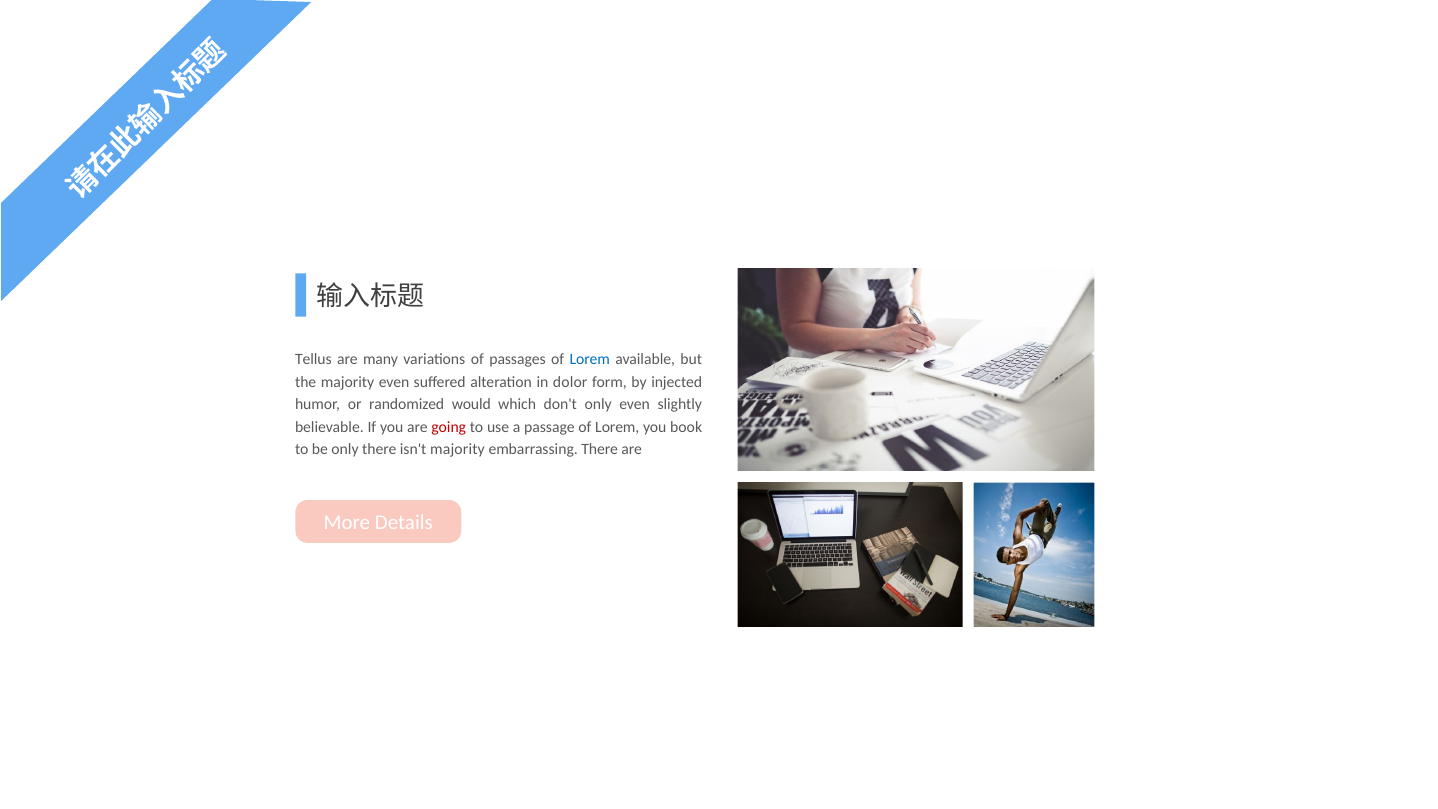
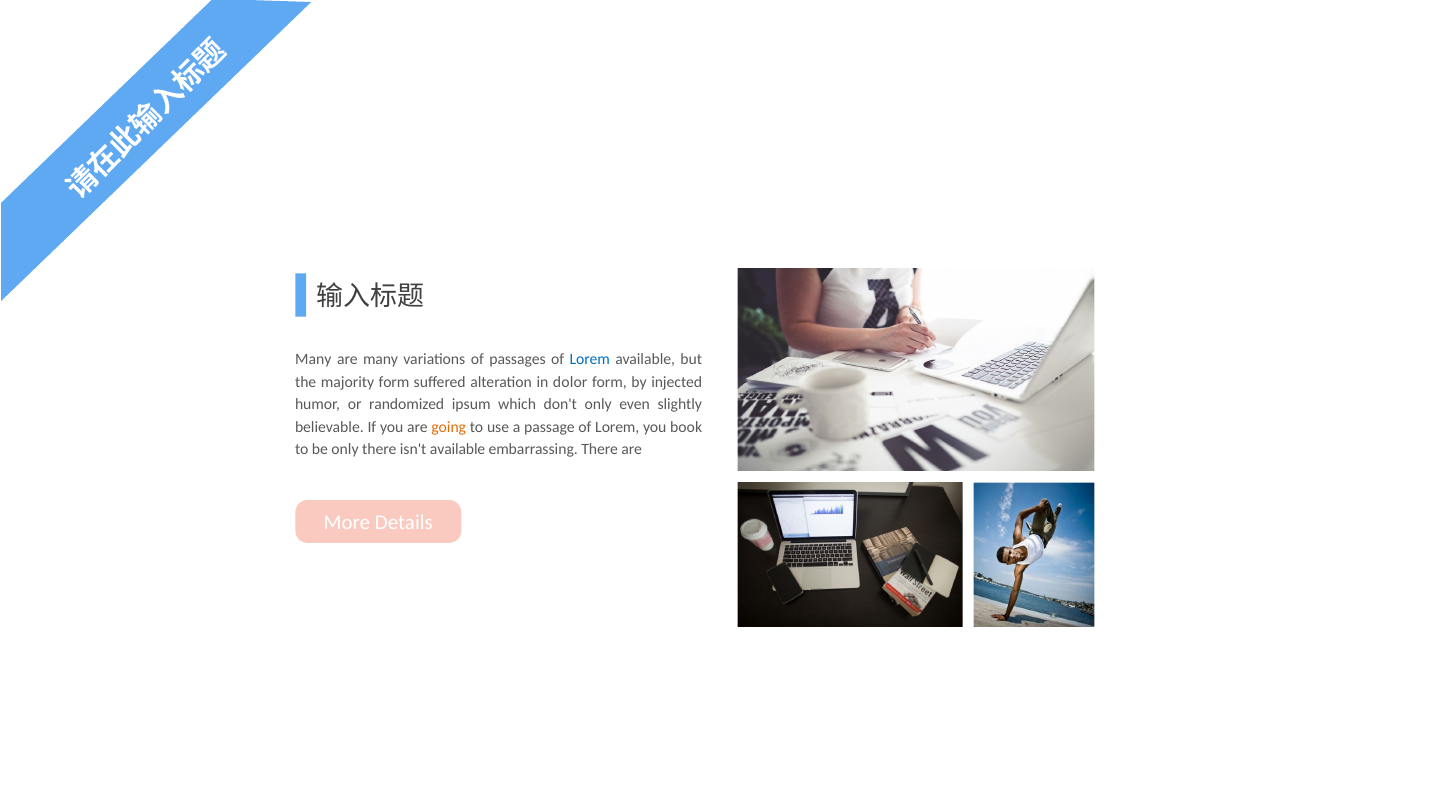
Tellus at (313, 359): Tellus -> Many
majority even: even -> form
would: would -> ipsum
going colour: red -> orange
isn't majority: majority -> available
